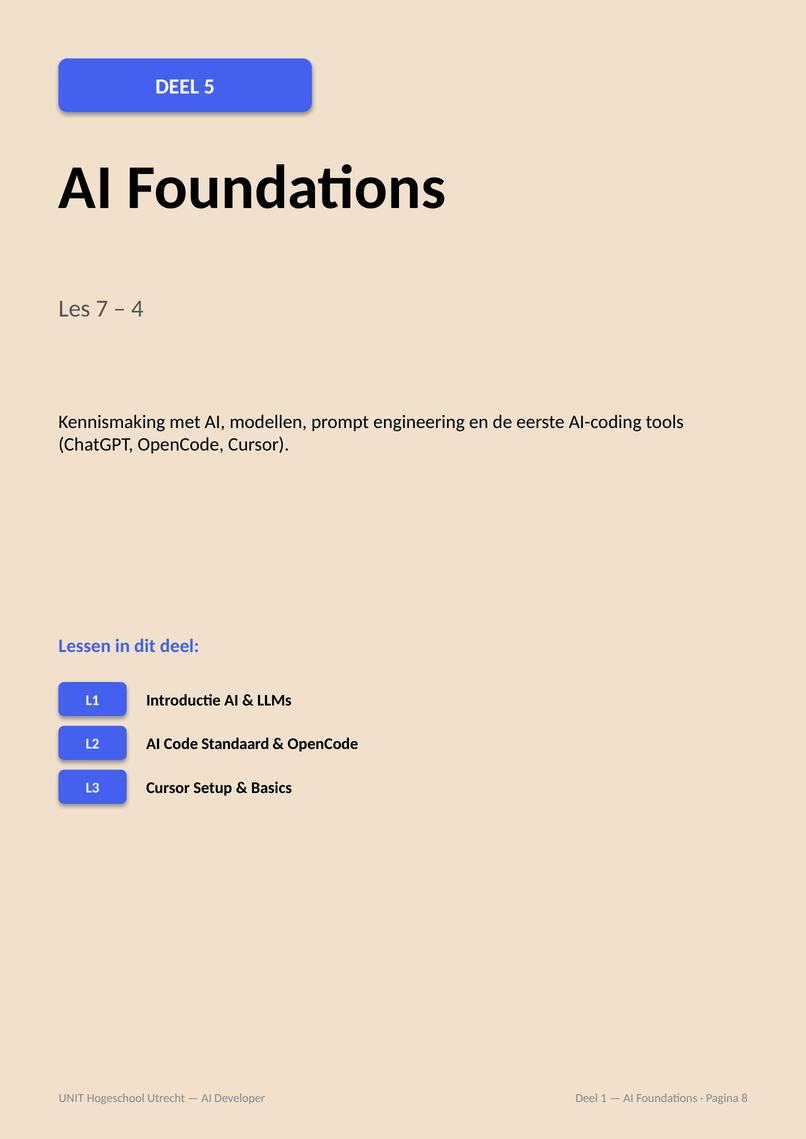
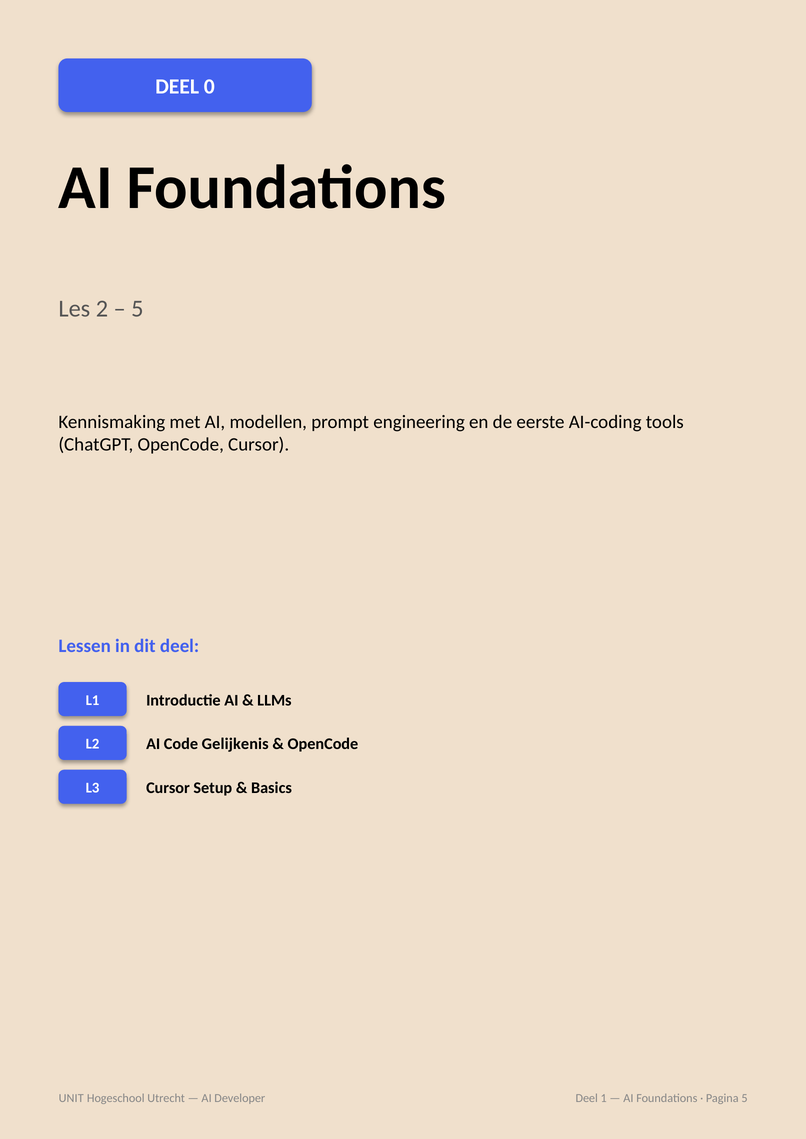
5: 5 -> 0
7: 7 -> 2
4 at (137, 309): 4 -> 5
Standaard: Standaard -> Gelijkenis
Pagina 8: 8 -> 5
